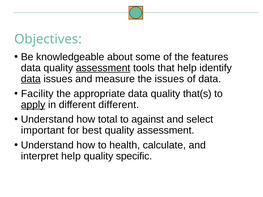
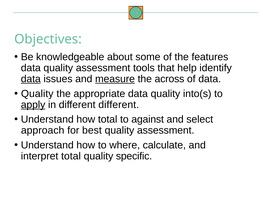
assessment at (103, 68) underline: present -> none
measure underline: none -> present
the issues: issues -> across
Facility at (37, 94): Facility -> Quality
that(s: that(s -> into(s
important: important -> approach
health: health -> where
interpret help: help -> total
